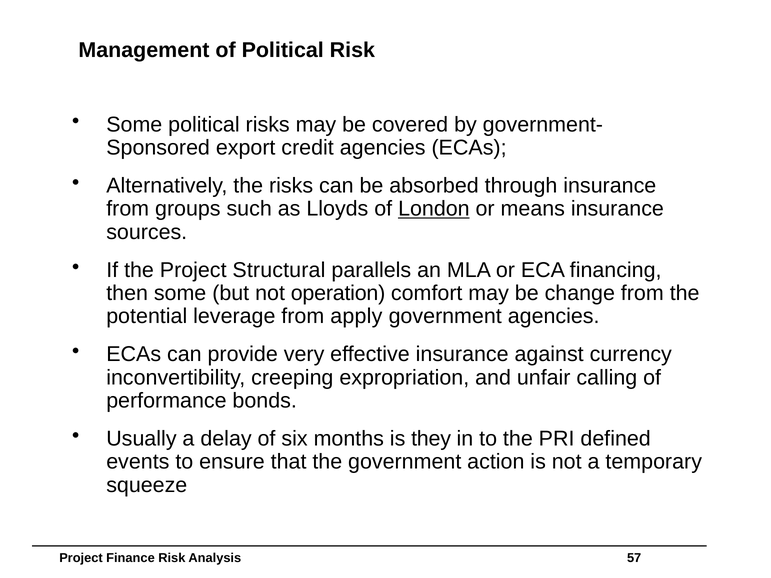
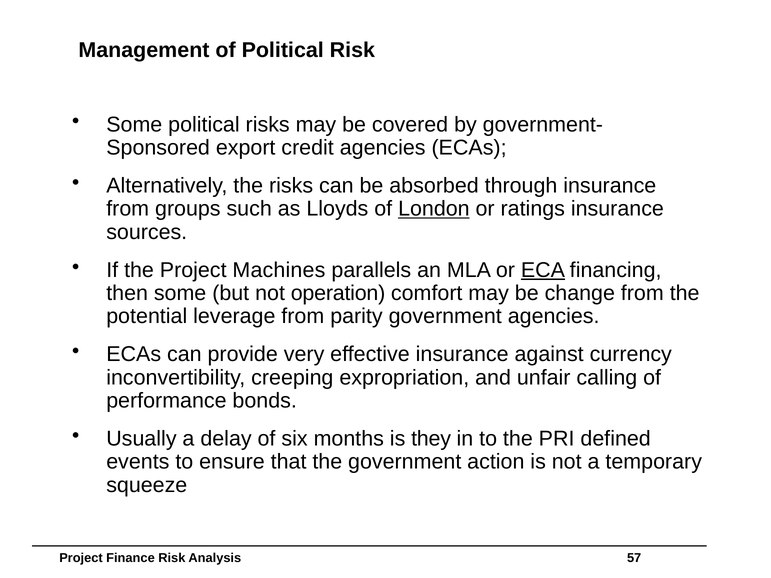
means: means -> ratings
Structural: Structural -> Machines
ECA underline: none -> present
apply: apply -> parity
